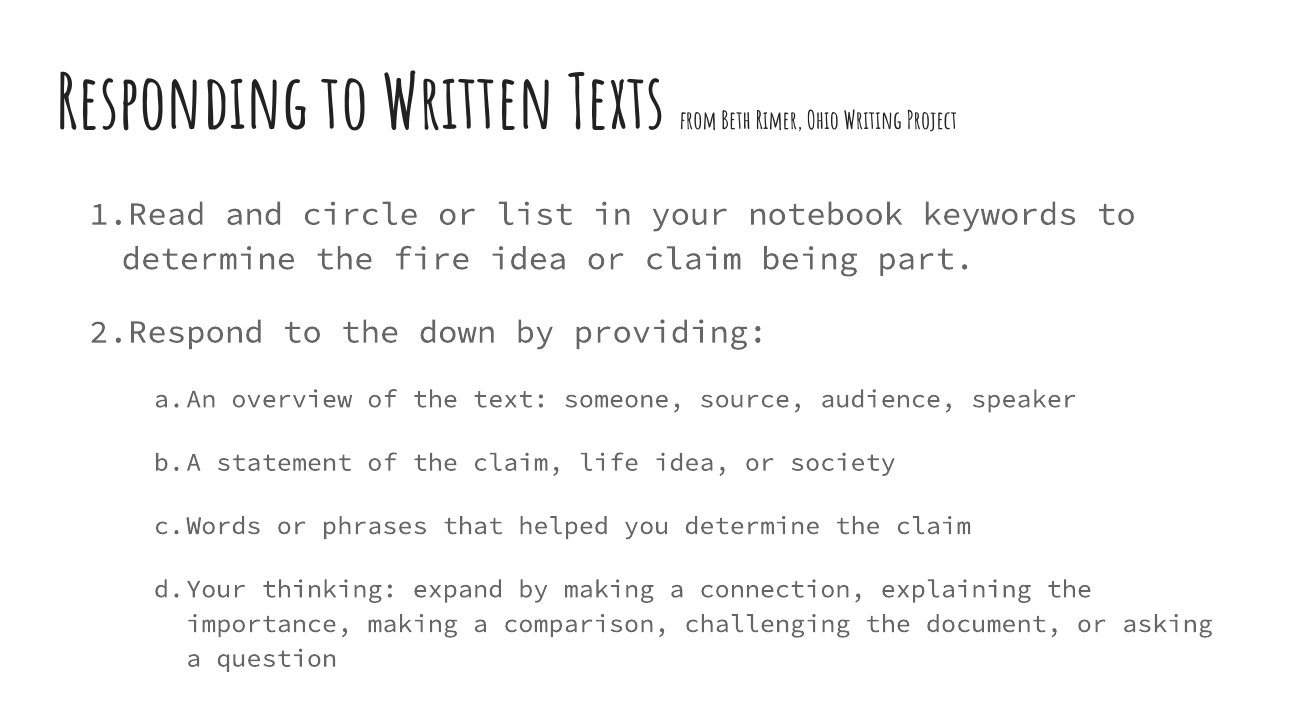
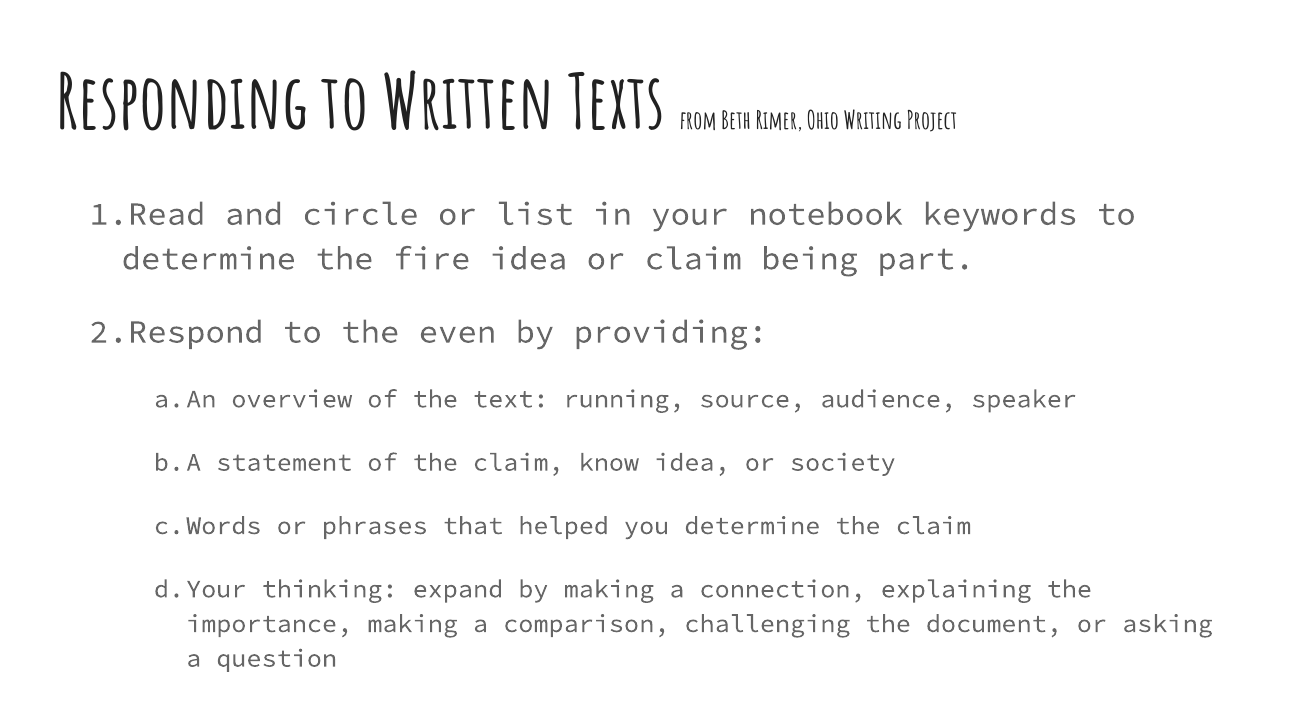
down: down -> even
someone: someone -> running
life: life -> know
